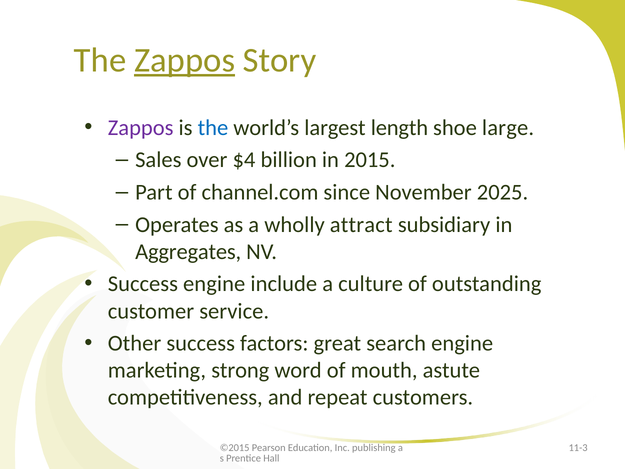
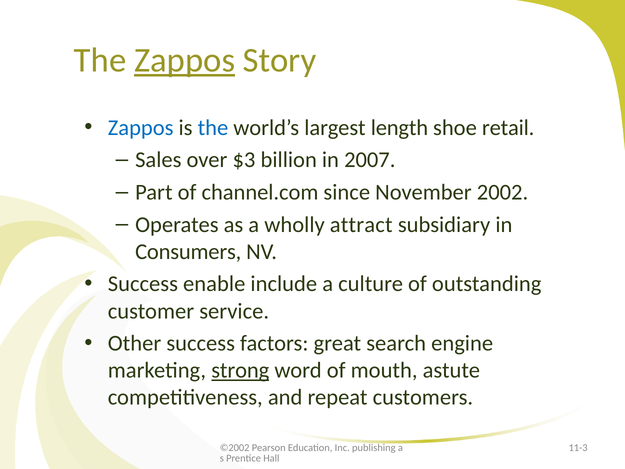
Zappos at (141, 128) colour: purple -> blue
large: large -> retail
$4: $4 -> $3
2015: 2015 -> 2007
2025: 2025 -> 2002
Aggregates: Aggregates -> Consumers
Success engine: engine -> enable
strong underline: none -> present
©2015: ©2015 -> ©2002
